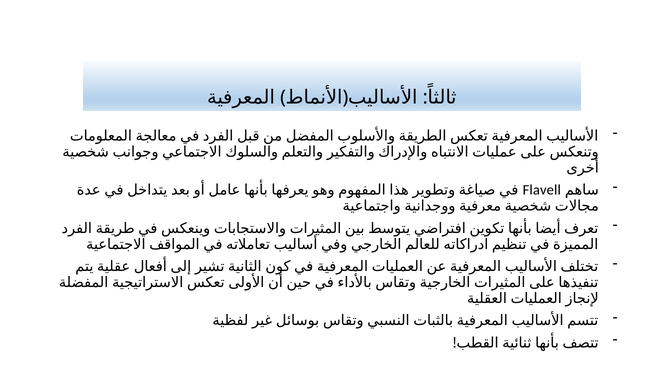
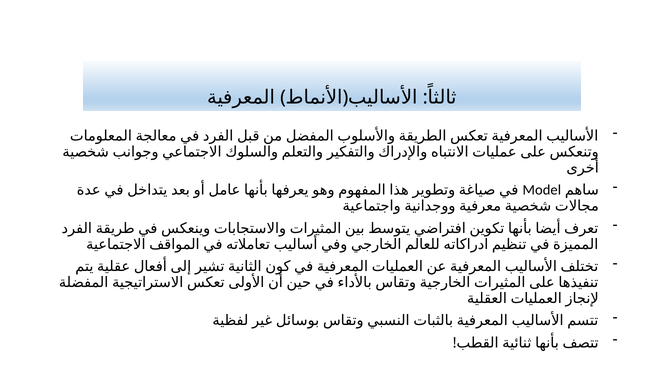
Flavell: Flavell -> Model
